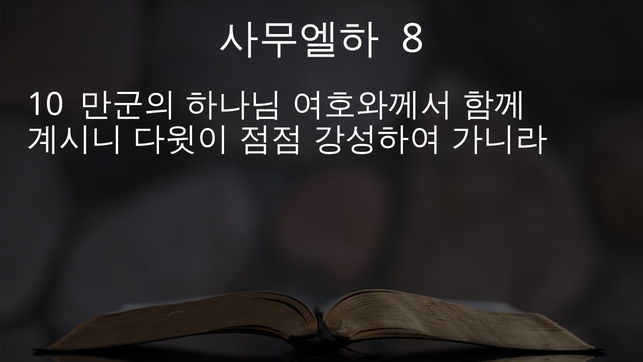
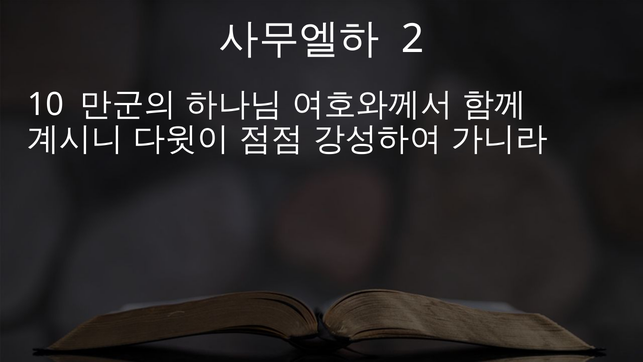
8: 8 -> 2
